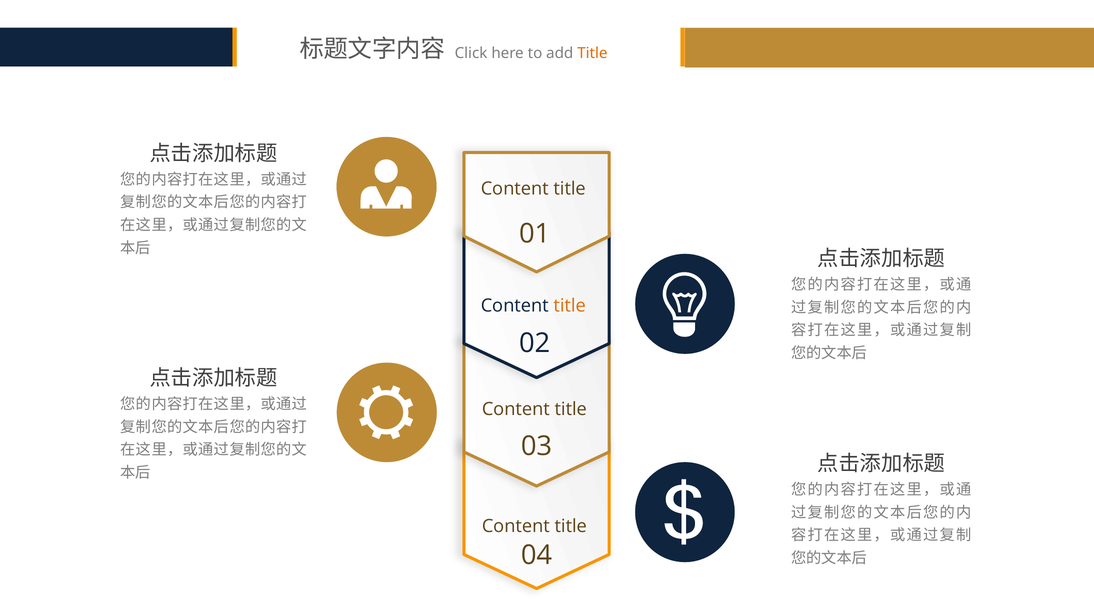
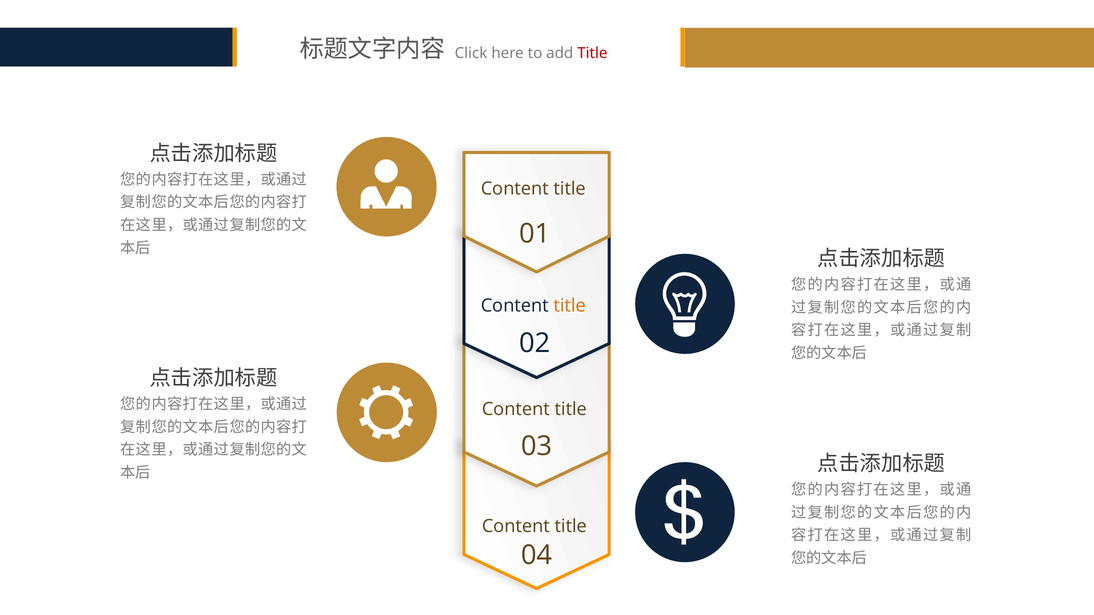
Title at (592, 53) colour: orange -> red
